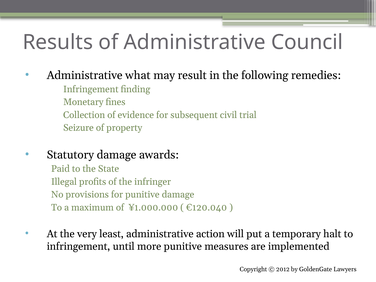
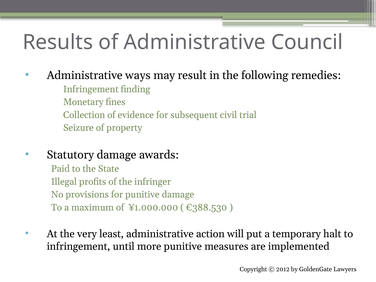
what: what -> ways
€120.040: €120.040 -> €388.530
